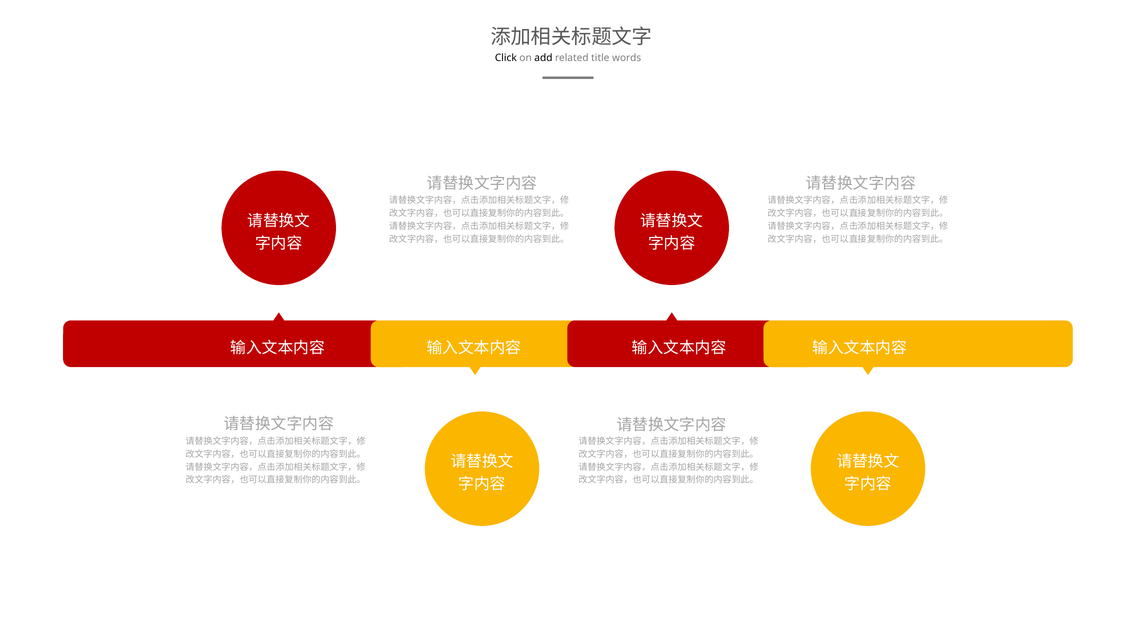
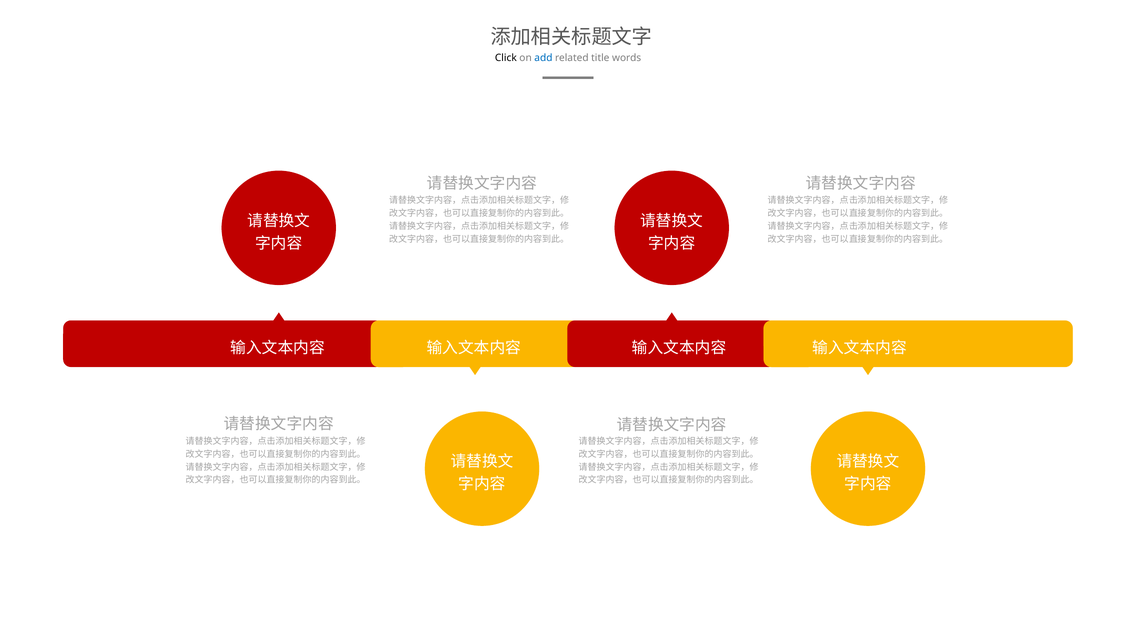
add colour: black -> blue
